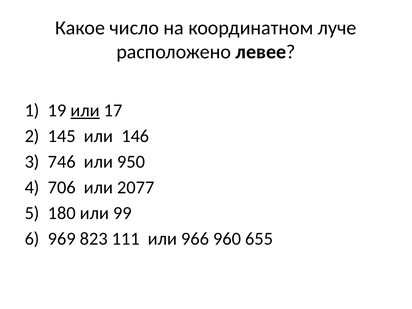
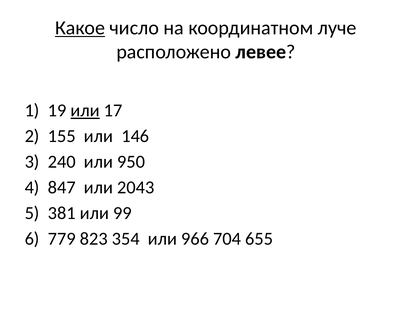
Какое underline: none -> present
145: 145 -> 155
746: 746 -> 240
706: 706 -> 847
2077: 2077 -> 2043
180: 180 -> 381
969: 969 -> 779
111: 111 -> 354
960: 960 -> 704
